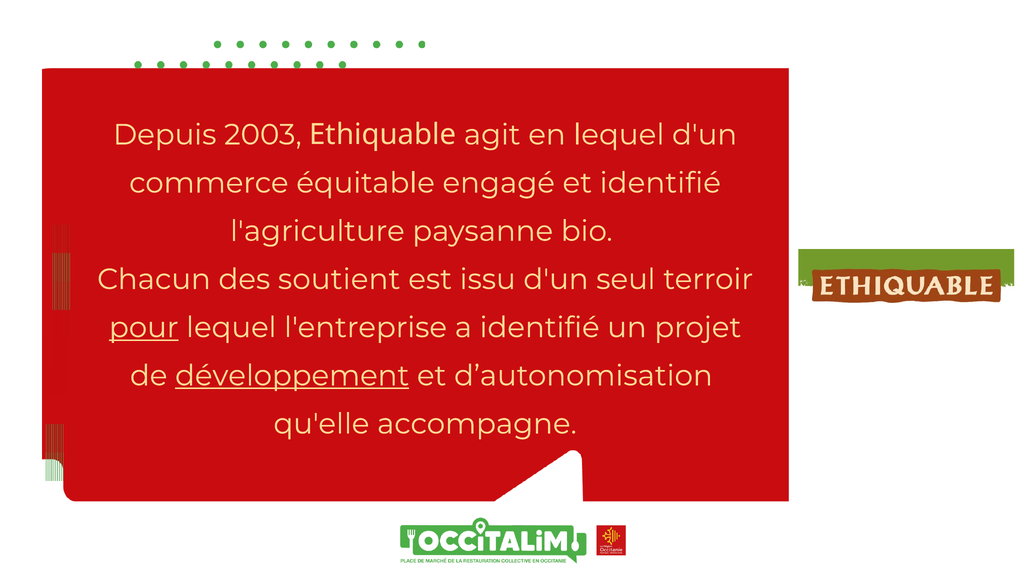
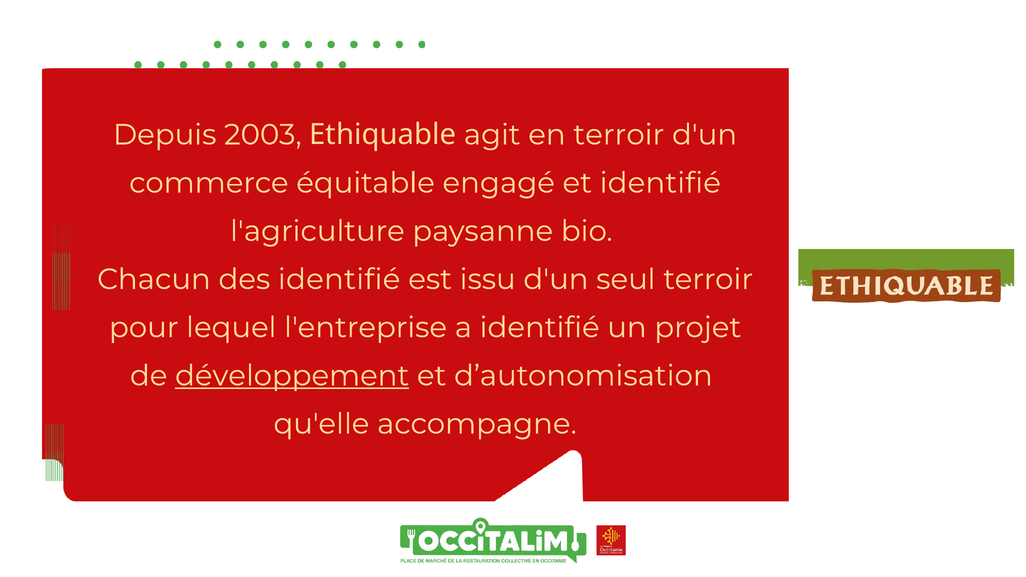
en lequel: lequel -> terroir
des soutient: soutient -> identifié
pour underline: present -> none
